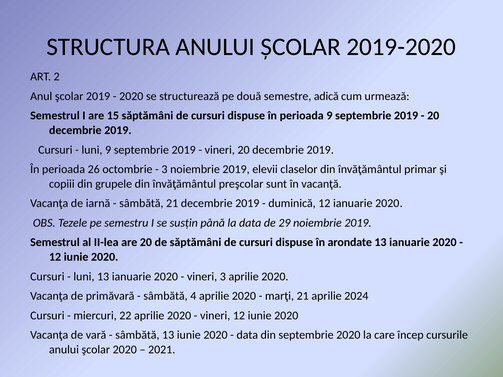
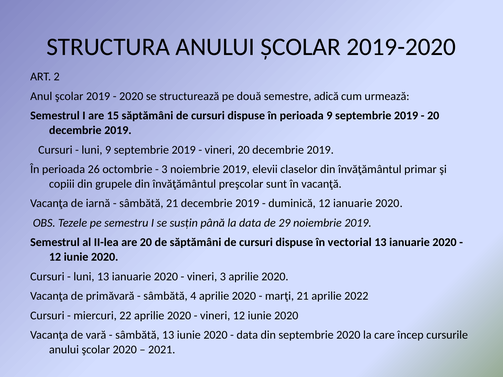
arondate: arondate -> vectorial
2024: 2024 -> 2022
